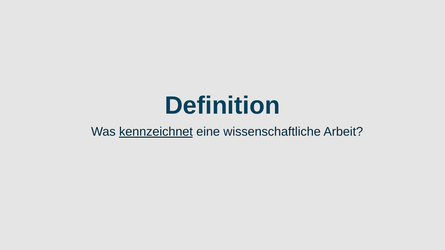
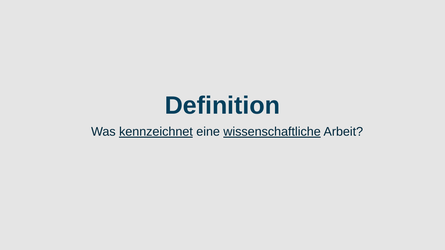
wissenschaftliche underline: none -> present
